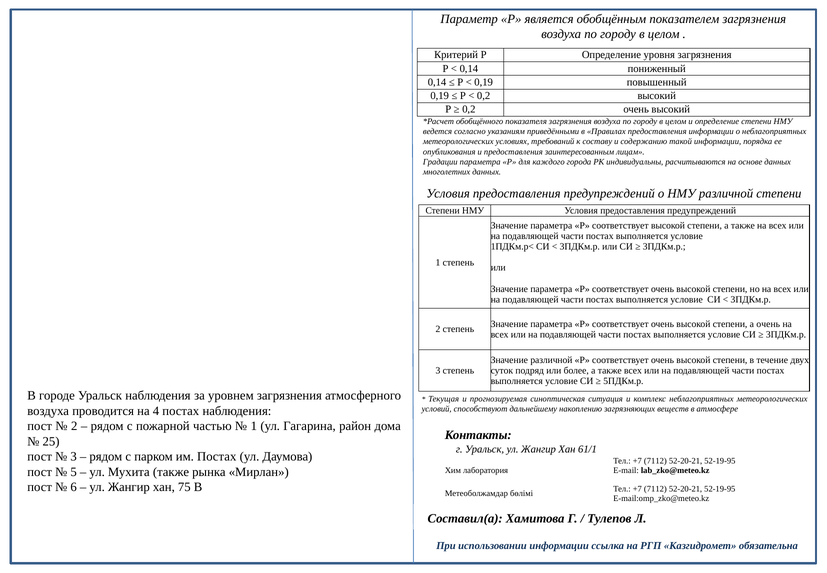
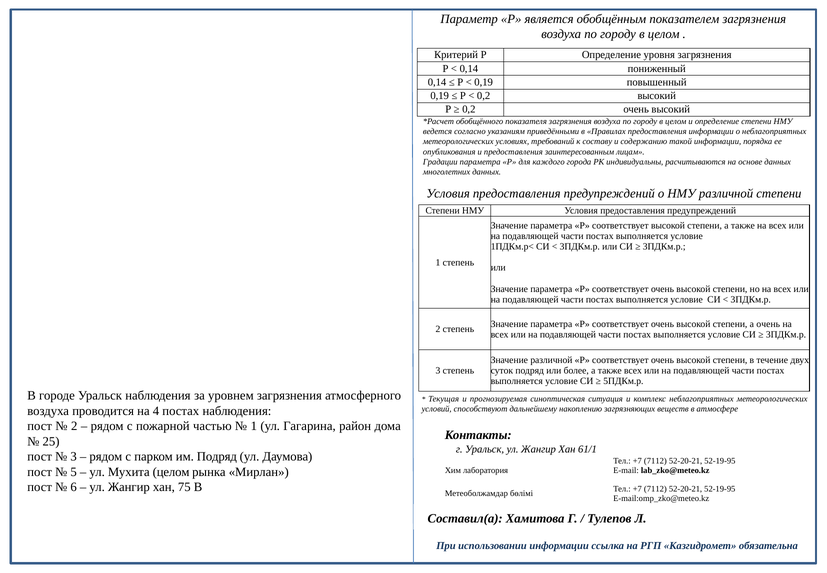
им Постах: Постах -> Подряд
Мухита также: также -> целом
